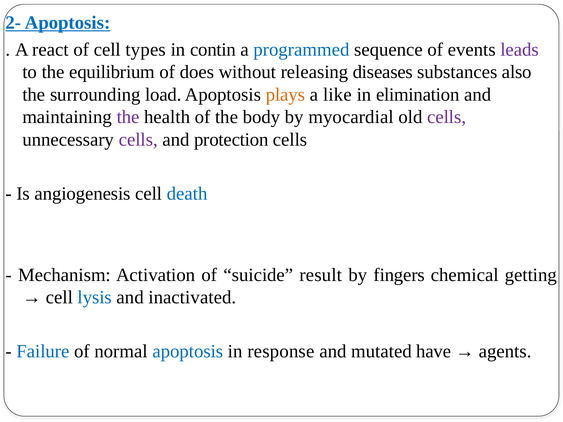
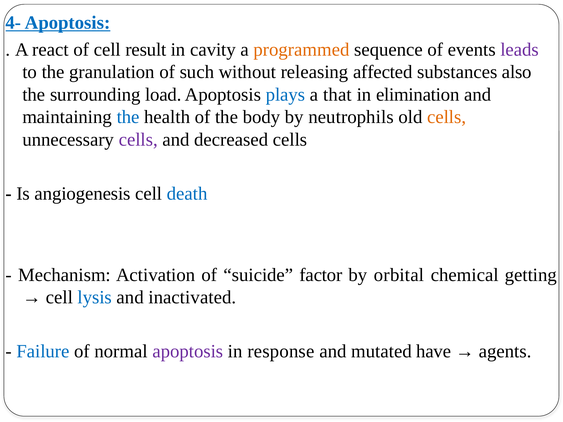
2-: 2- -> 4-
types: types -> result
contin: contin -> cavity
programmed colour: blue -> orange
equilibrium: equilibrium -> granulation
does: does -> such
diseases: diseases -> affected
plays colour: orange -> blue
like: like -> that
the at (128, 117) colour: purple -> blue
myocardial: myocardial -> neutrophils
cells at (447, 117) colour: purple -> orange
protection: protection -> decreased
result: result -> factor
fingers: fingers -> orbital
apoptosis at (188, 352) colour: blue -> purple
